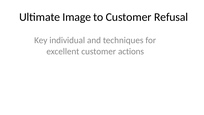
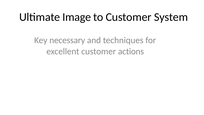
Refusal: Refusal -> System
individual: individual -> necessary
